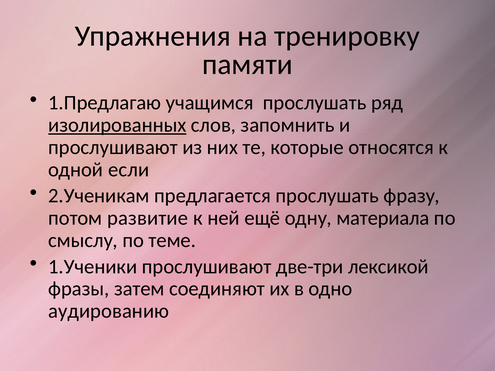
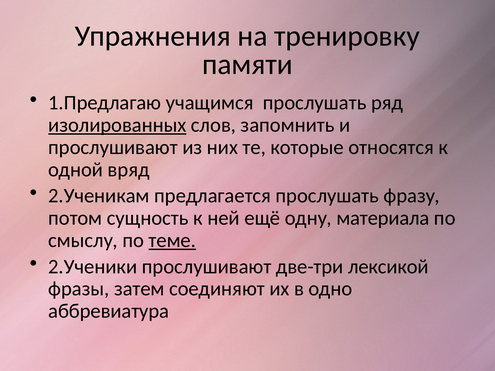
если: если -> вряд
развитие: развитие -> сущность
теме underline: none -> present
1.Ученики: 1.Ученики -> 2.Ученики
аудированию: аудированию -> аббревиатура
